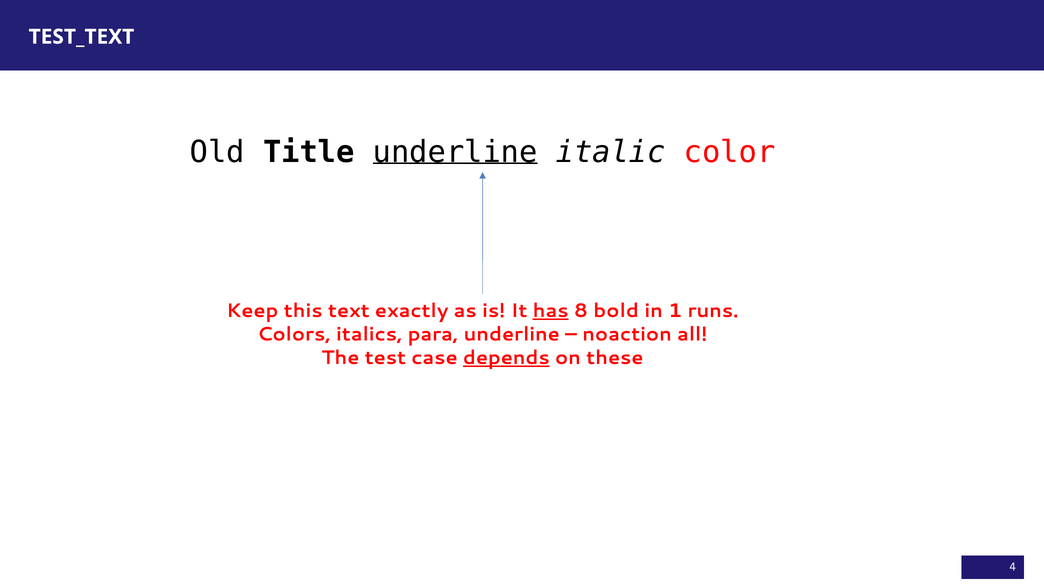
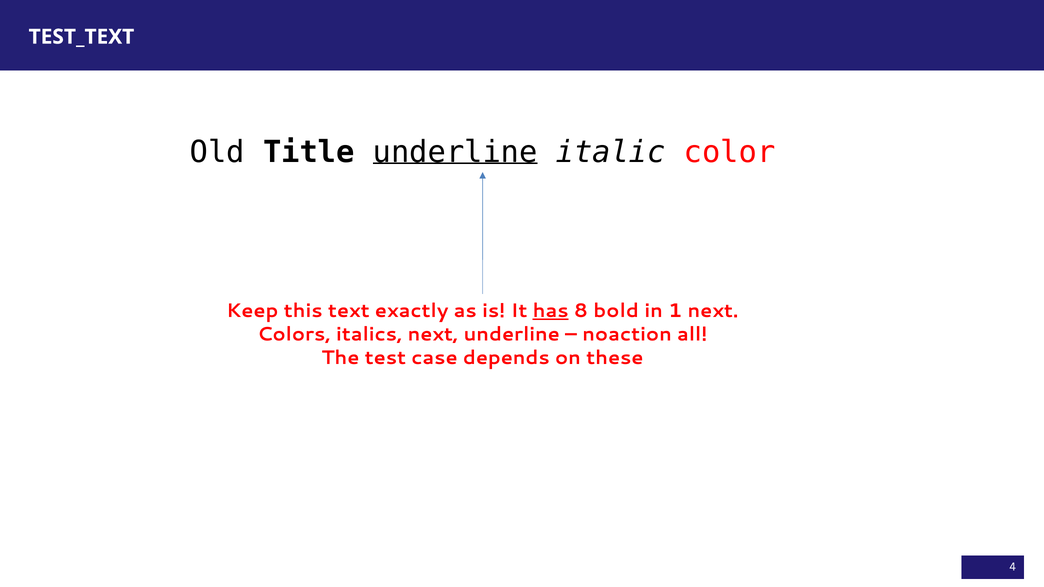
1 runs: runs -> next
italics para: para -> next
depends underline: present -> none
